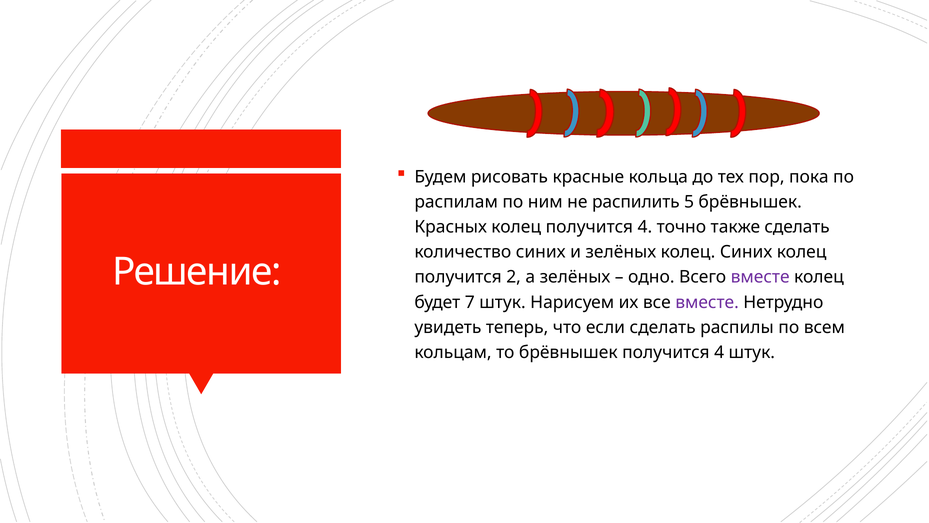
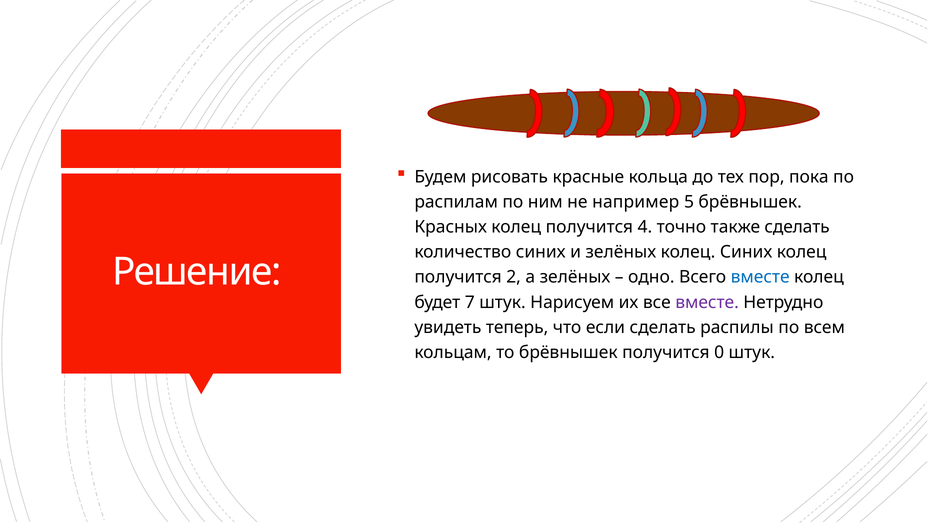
распилить: распилить -> например
вместе at (760, 277) colour: purple -> blue
брёвнышек получится 4: 4 -> 0
